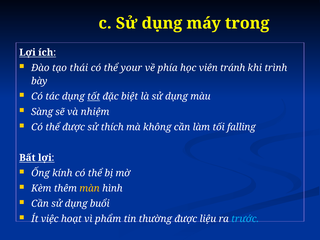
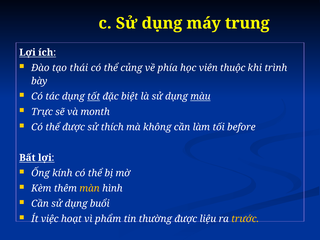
trong: trong -> trung
your: your -> củng
tránh: tránh -> thuộc
màu underline: none -> present
Sàng: Sàng -> Trực
nhiệm: nhiệm -> month
falling: falling -> before
trước colour: light blue -> yellow
